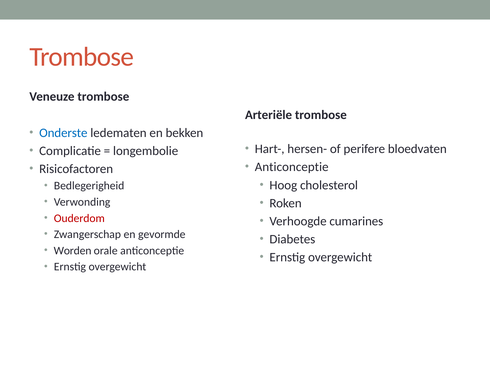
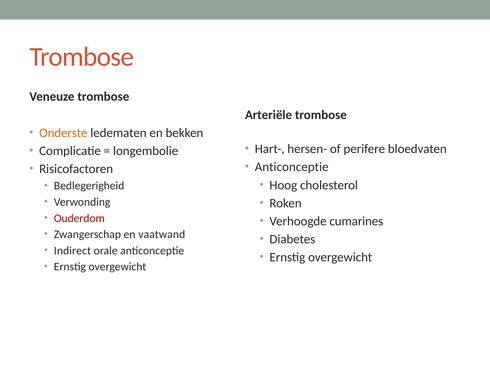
Onderste colour: blue -> orange
gevormde: gevormde -> vaatwand
Worden: Worden -> Indirect
